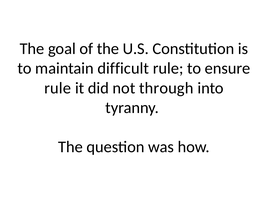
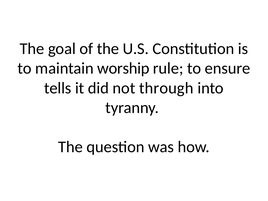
difficult: difficult -> worship
rule at (58, 88): rule -> tells
